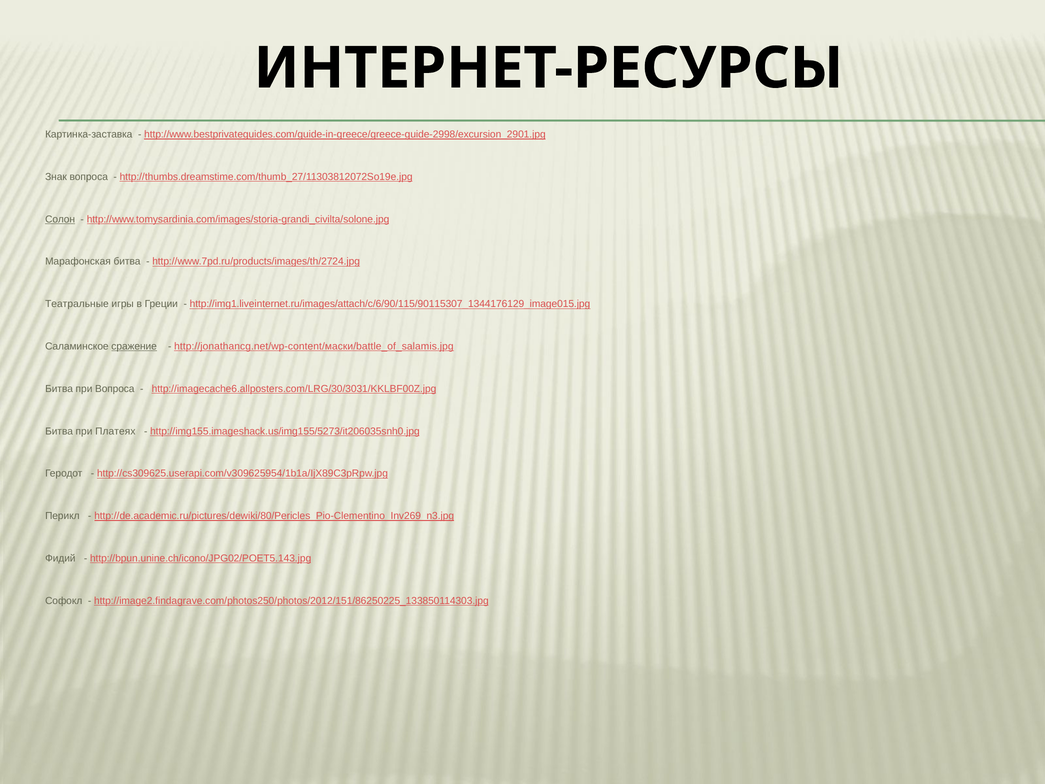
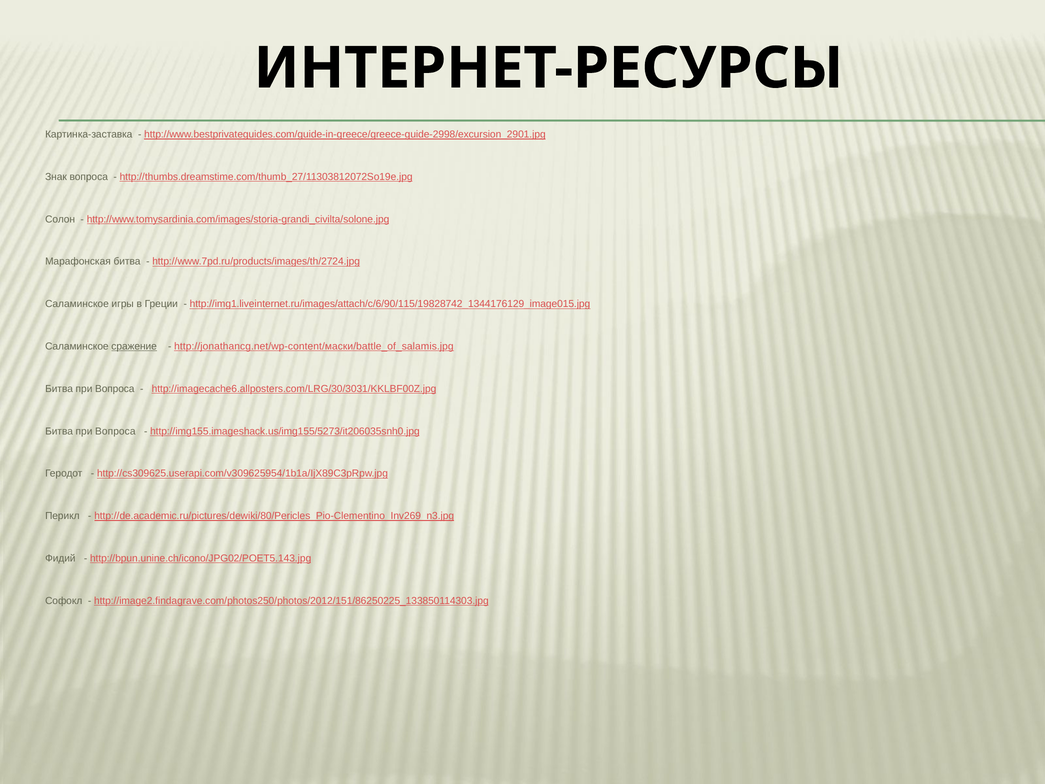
Солон underline: present -> none
Театральные at (77, 304): Театральные -> Саламинское
http://img1.liveinternet.ru/images/attach/c/6/90/115/90115307_1344176129_image015.jpg: http://img1.liveinternet.ru/images/attach/c/6/90/115/90115307_1344176129_image015.jpg -> http://img1.liveinternet.ru/images/attach/c/6/90/115/19828742_1344176129_image015.jpg
Платеях at (115, 431): Платеях -> Вопроса
